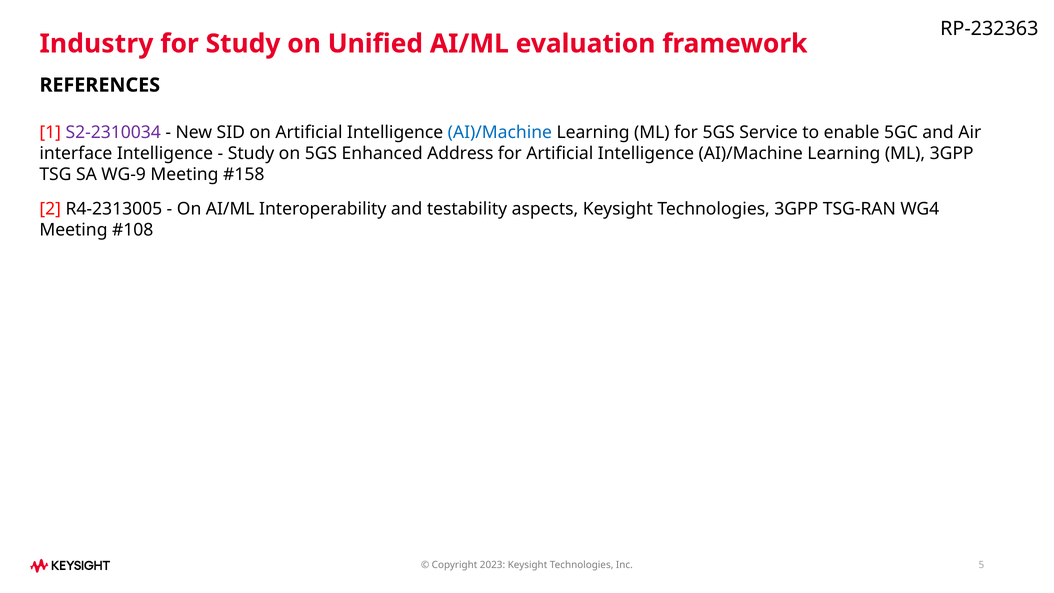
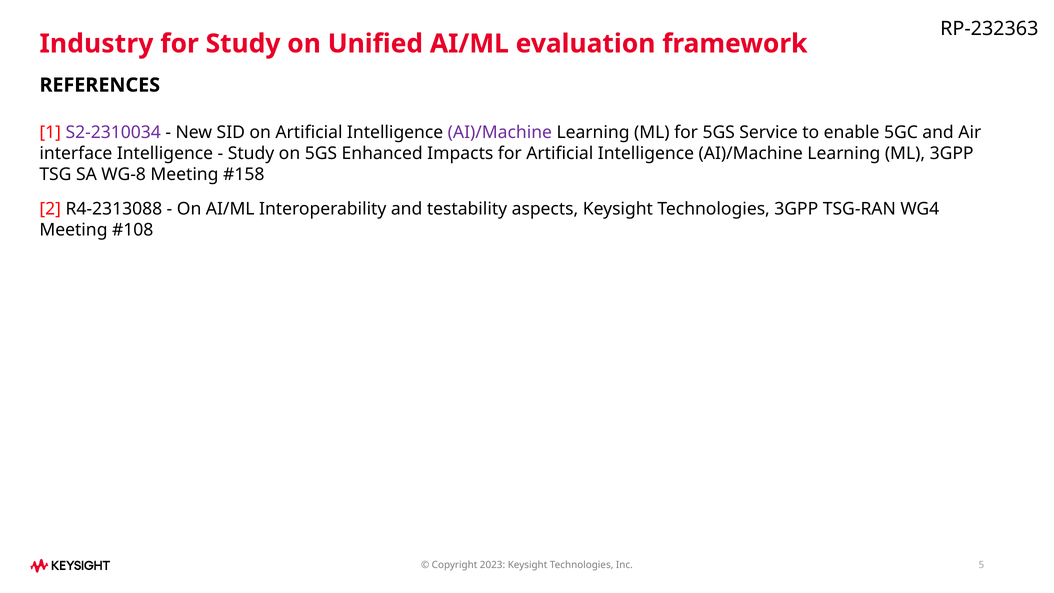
AI)/Machine at (500, 132) colour: blue -> purple
Address: Address -> Impacts
WG-9: WG-9 -> WG-8
R4-2313005: R4-2313005 -> R4-2313088
